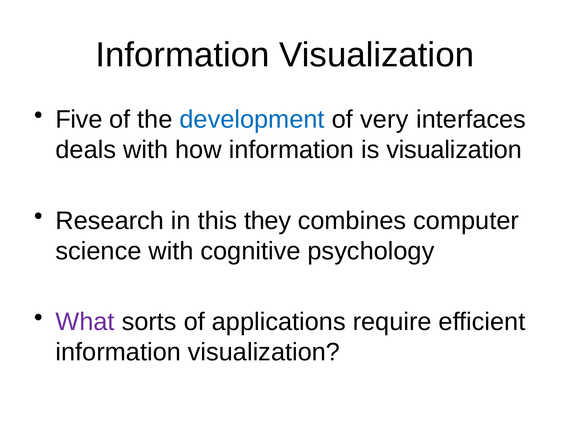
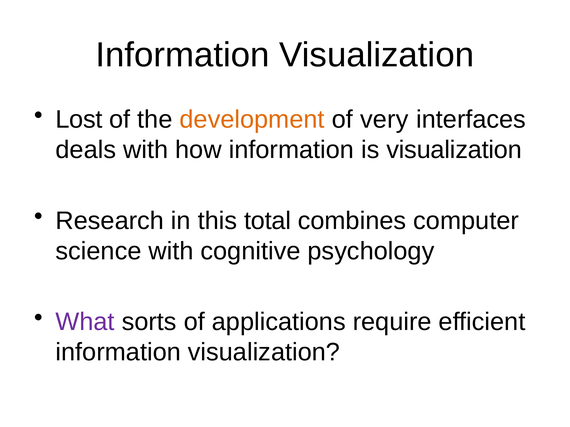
Five: Five -> Lost
development colour: blue -> orange
they: they -> total
